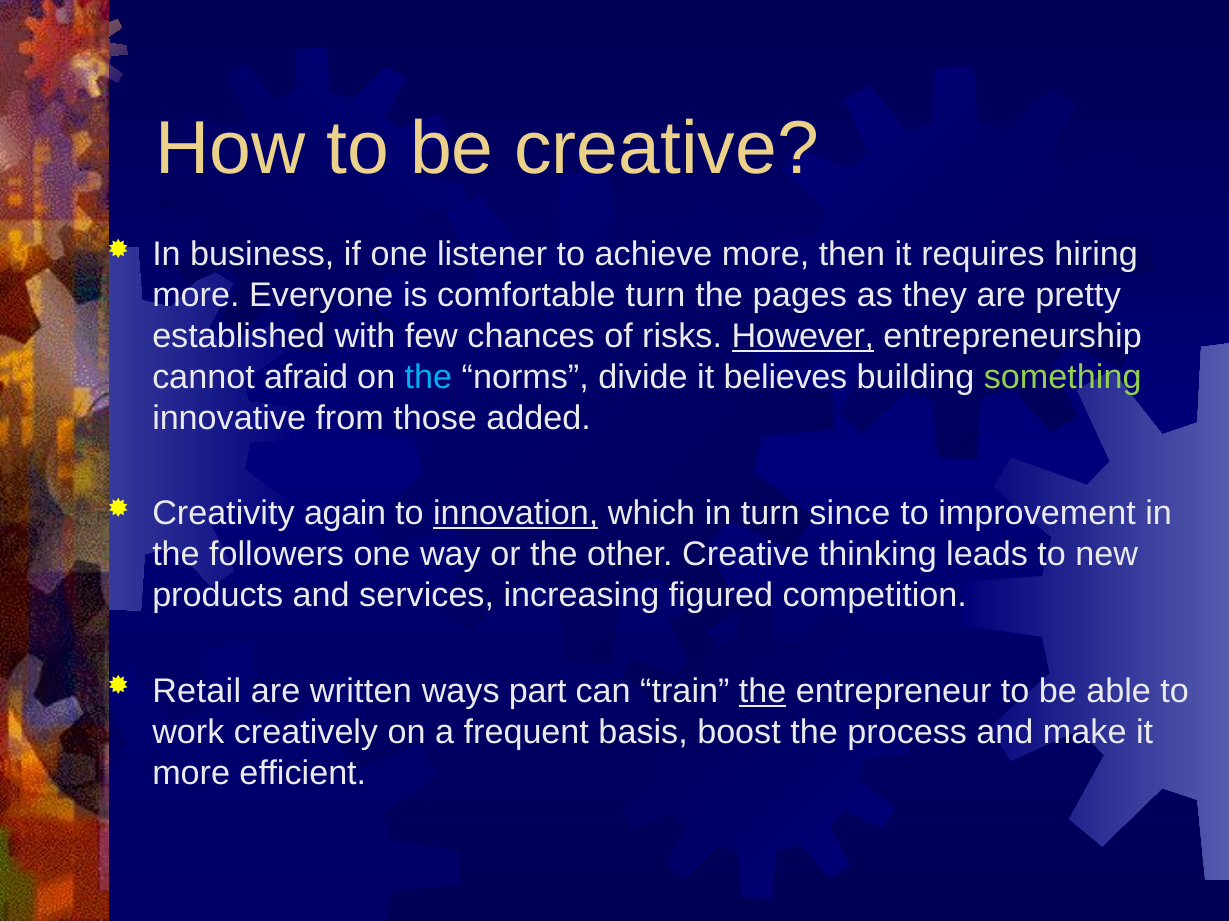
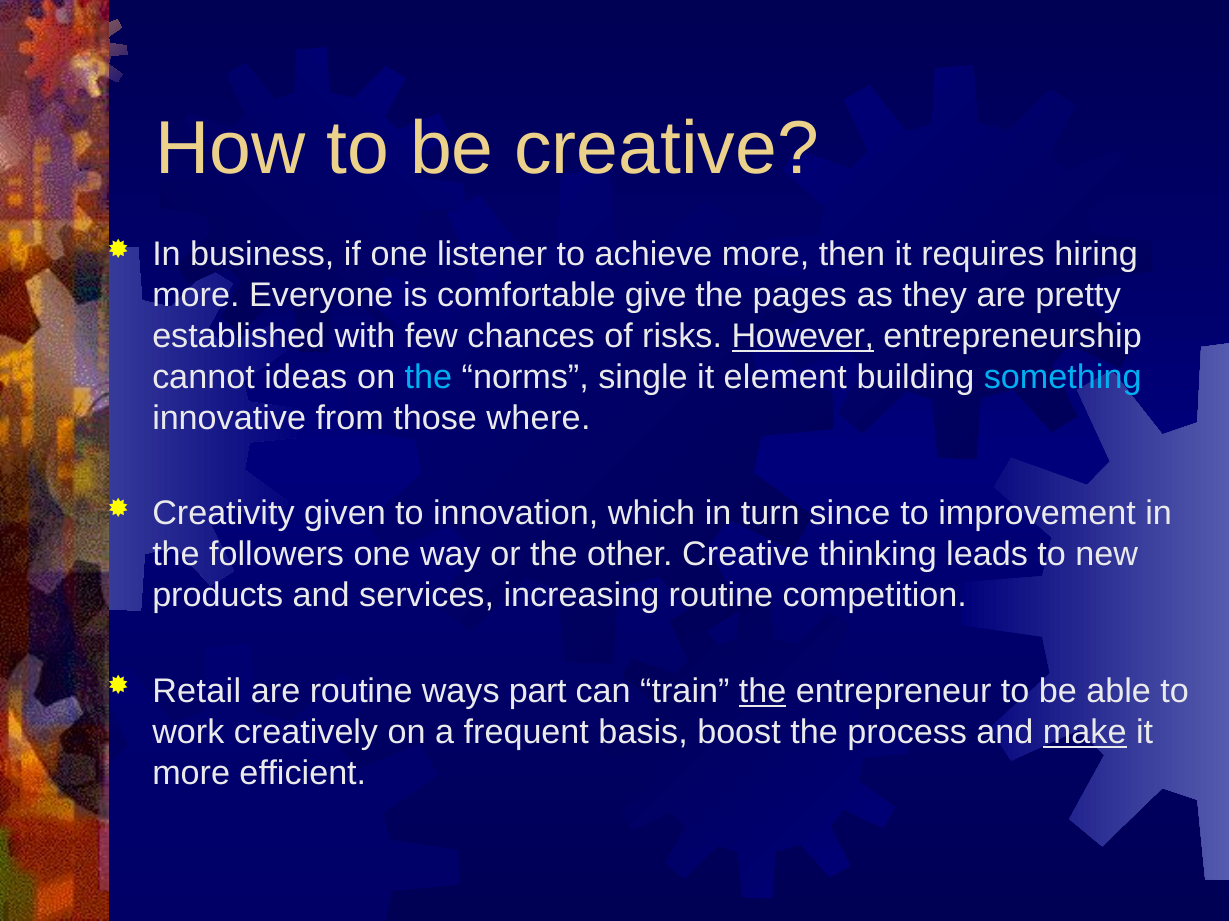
comfortable turn: turn -> give
afraid: afraid -> ideas
divide: divide -> single
believes: believes -> element
something colour: light green -> light blue
added: added -> where
again: again -> given
innovation underline: present -> none
increasing figured: figured -> routine
are written: written -> routine
make underline: none -> present
